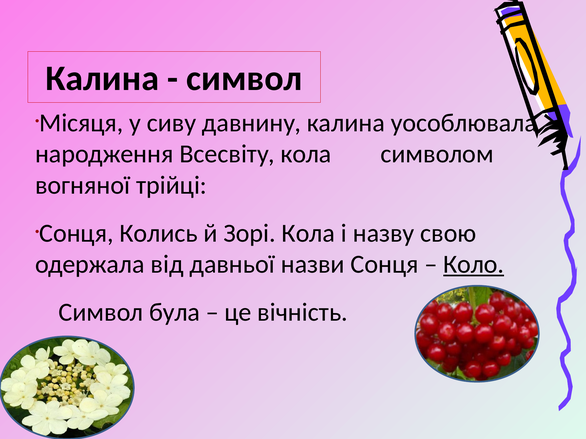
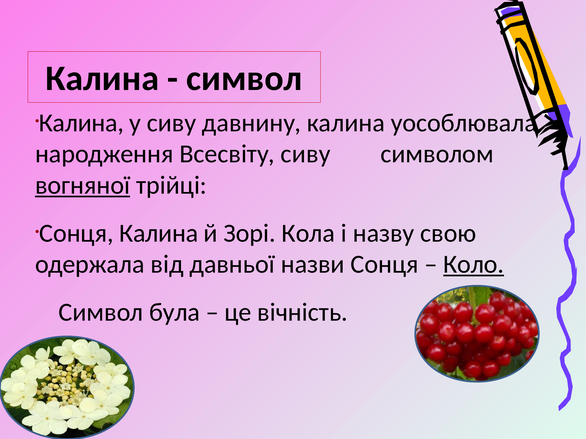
Місяця at (81, 123): Місяця -> Калина
Всесвіту кола: кола -> сиву
вогняної underline: none -> present
Сонця Колись: Колись -> Калина
